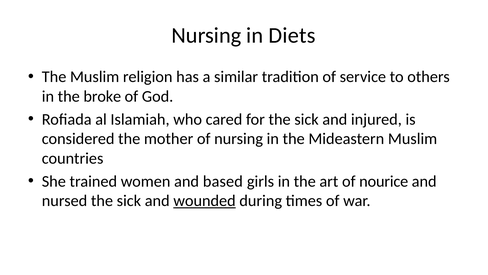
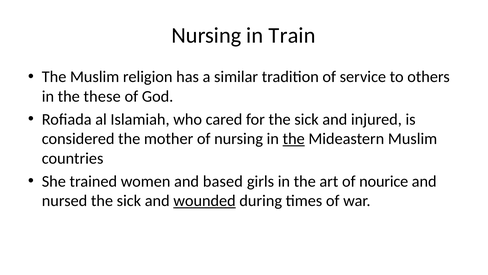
Diets: Diets -> Train
broke: broke -> these
the at (294, 139) underline: none -> present
